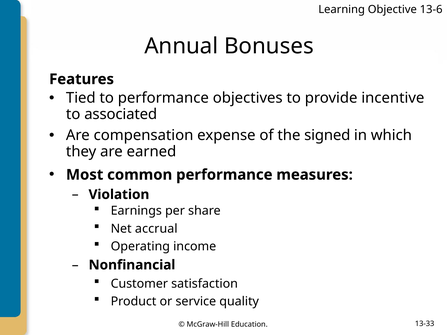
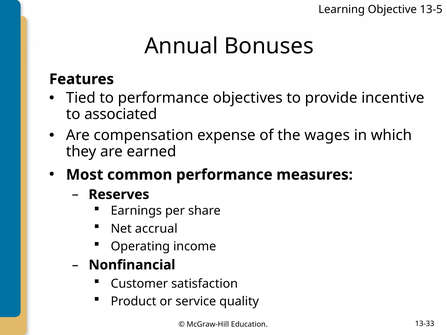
13-6: 13-6 -> 13-5
signed: signed -> wages
Violation: Violation -> Reserves
